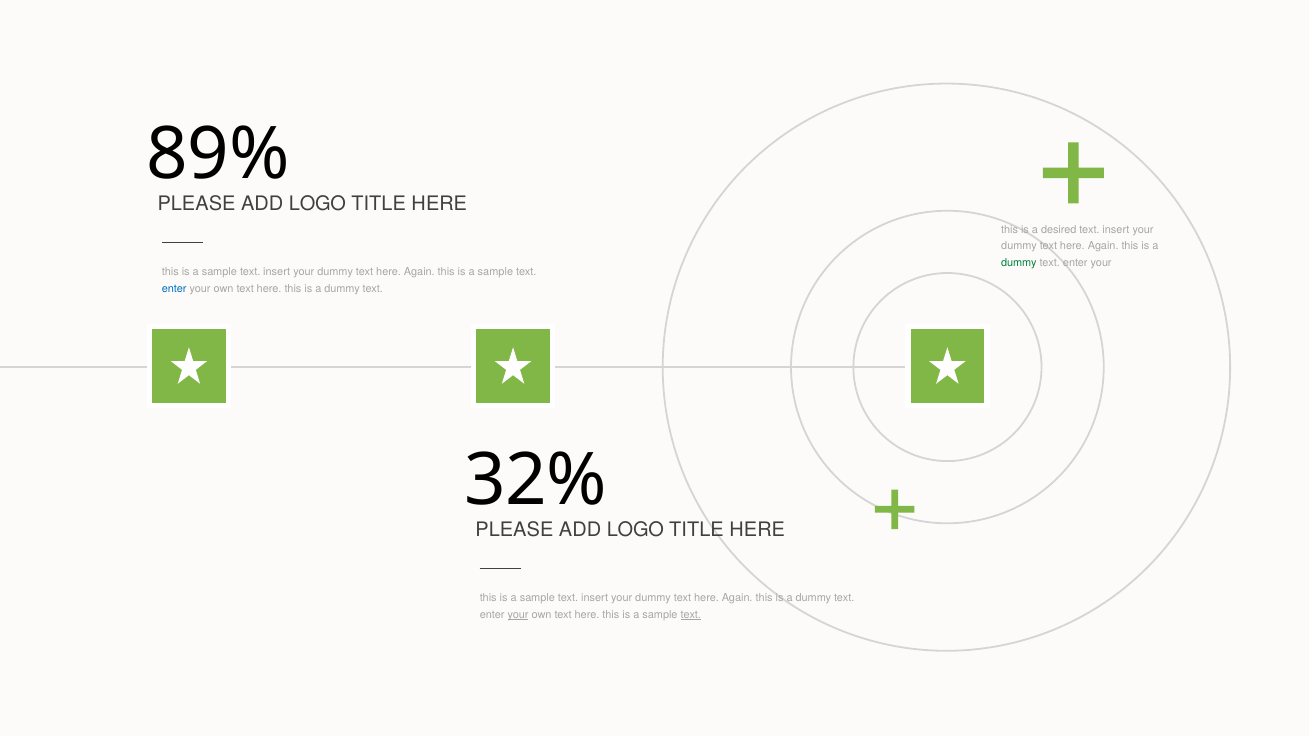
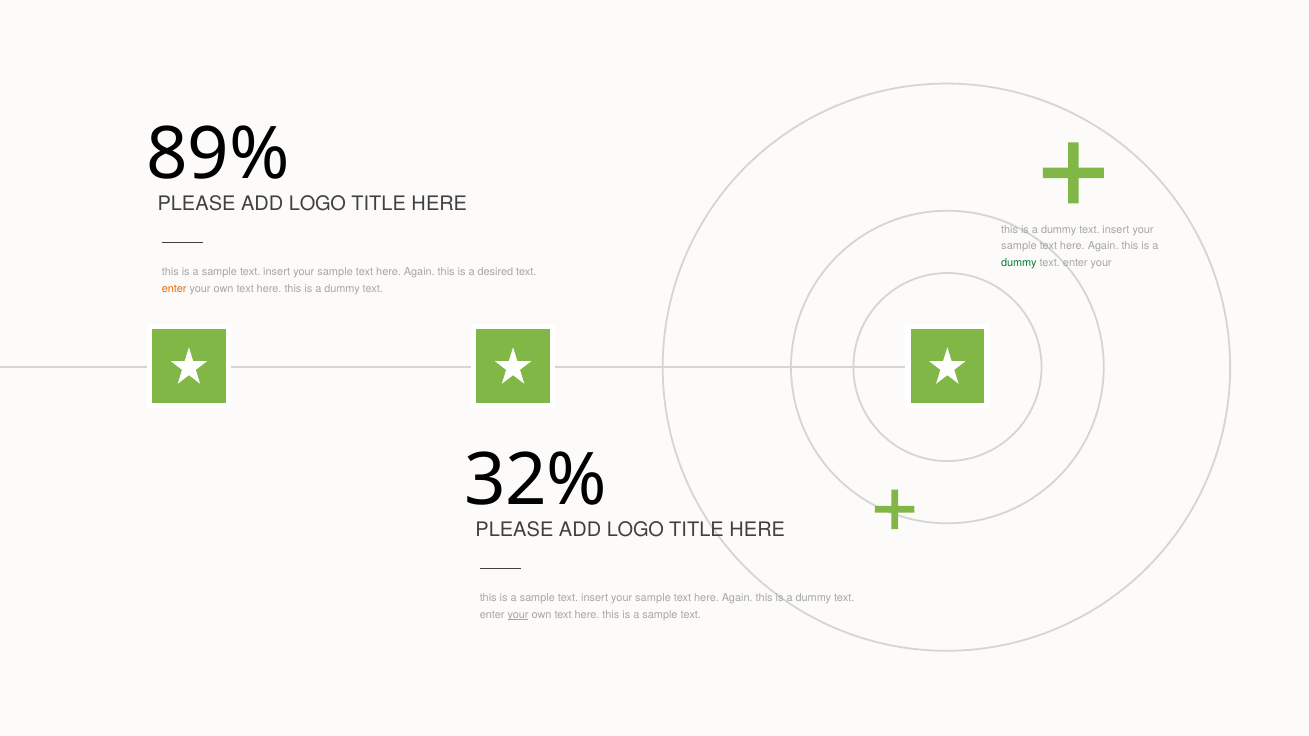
desired at (1059, 230): desired -> dummy
dummy at (1019, 246): dummy -> sample
dummy at (335, 272): dummy -> sample
sample at (495, 272): sample -> desired
enter at (174, 289) colour: blue -> orange
dummy at (653, 598): dummy -> sample
text at (691, 615) underline: present -> none
